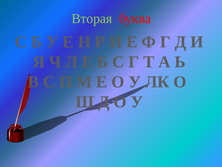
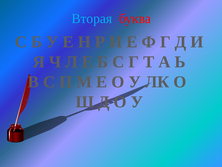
Вторая colour: light green -> light blue
